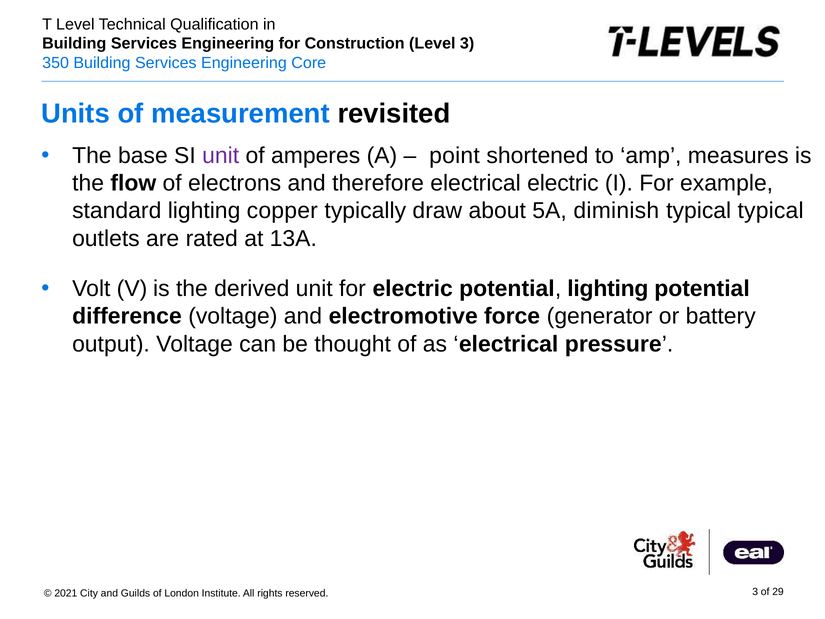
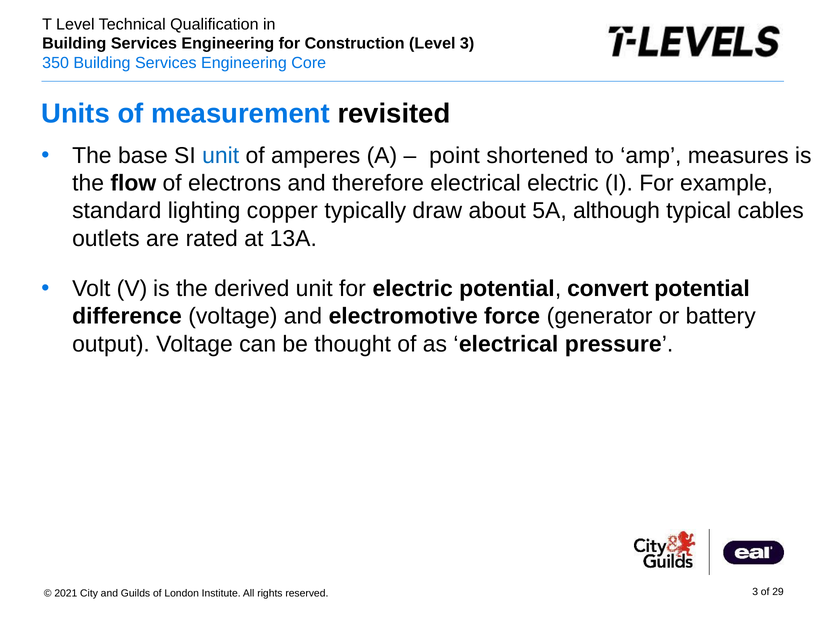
unit at (221, 156) colour: purple -> blue
diminish: diminish -> although
typical typical: typical -> cables
potential lighting: lighting -> convert
